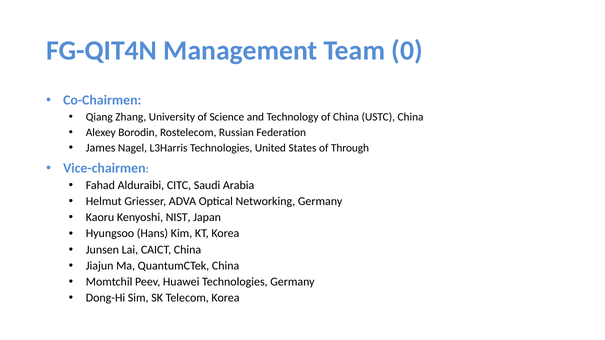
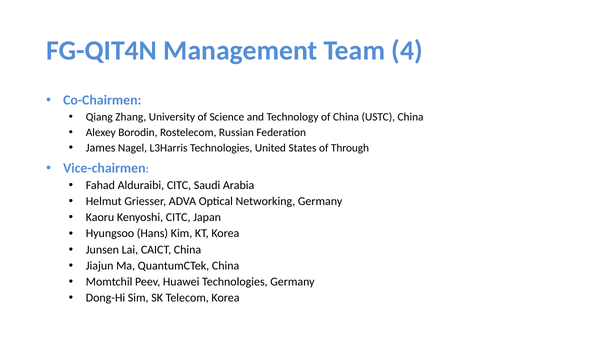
0: 0 -> 4
Kenyoshi NIST: NIST -> CITC
